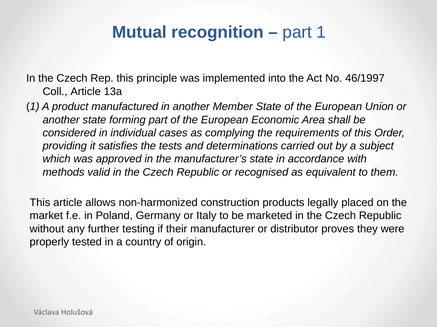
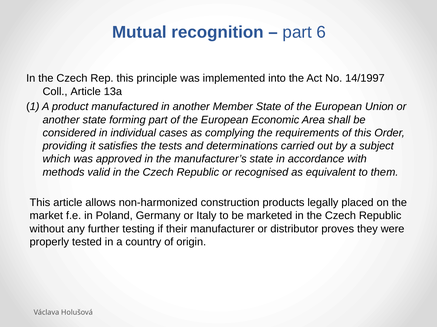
part 1: 1 -> 6
46/1997: 46/1997 -> 14/1997
